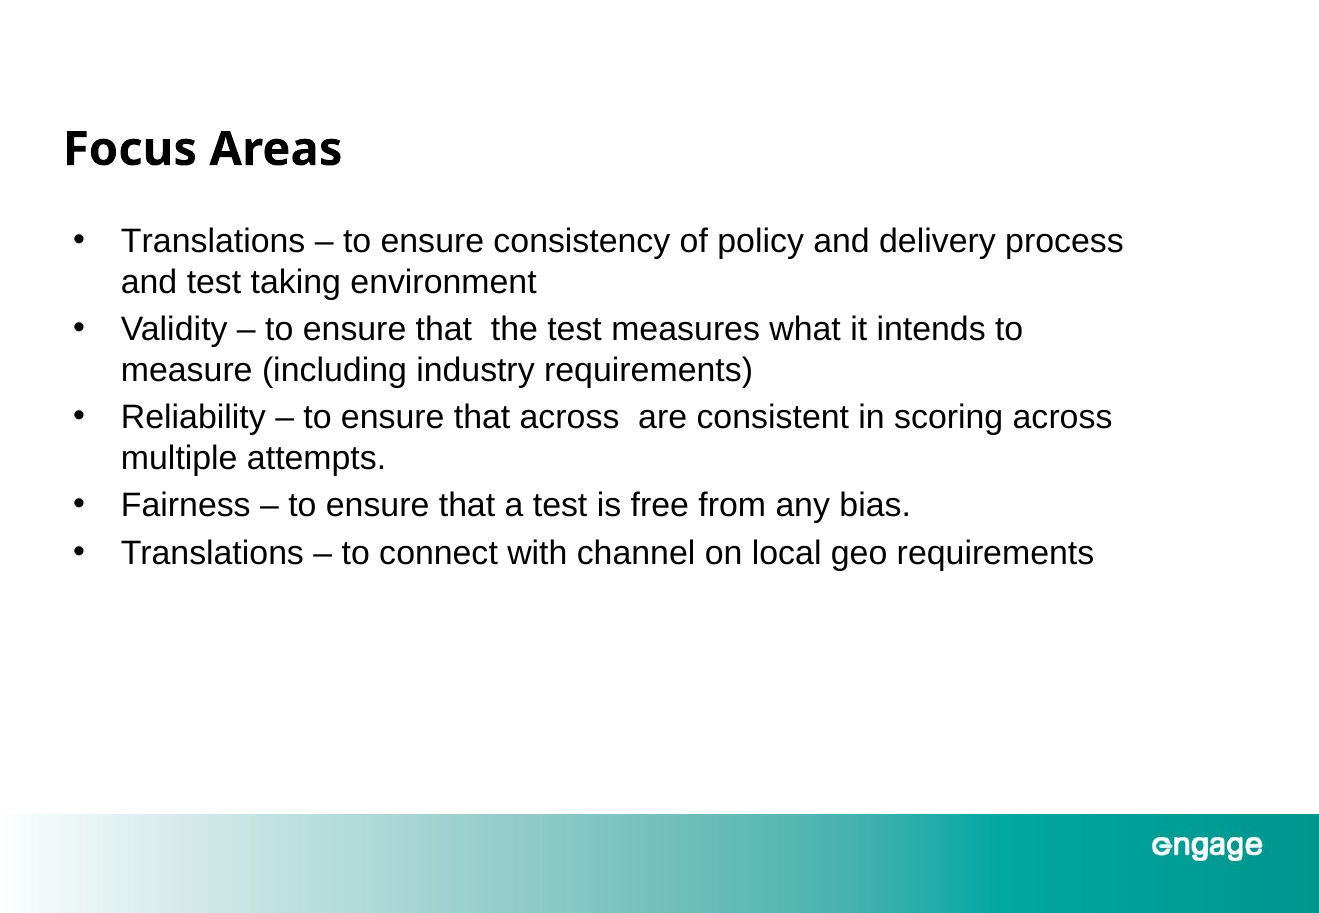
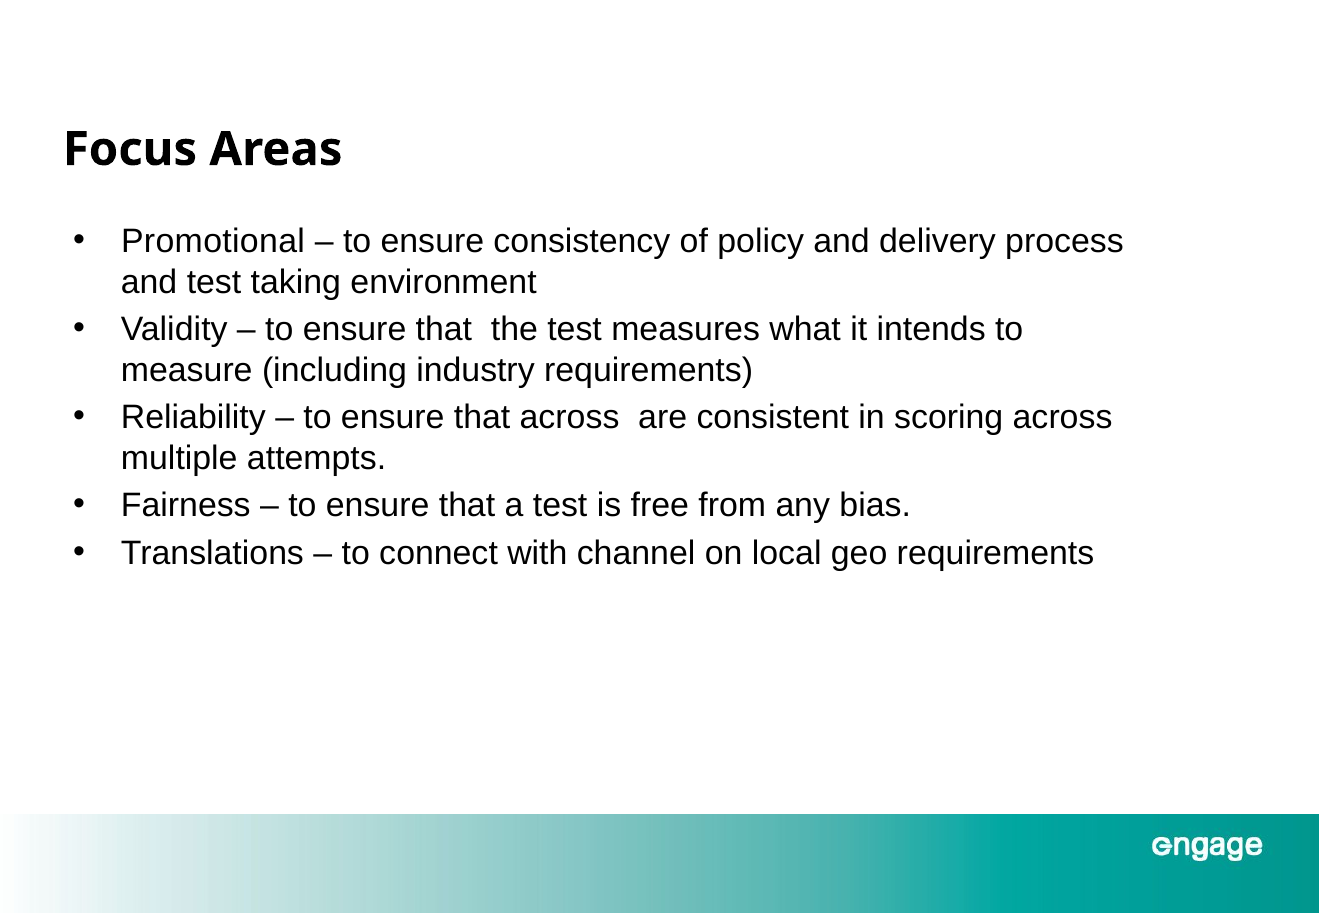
Translations at (213, 242): Translations -> Promotional
